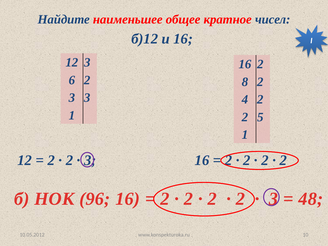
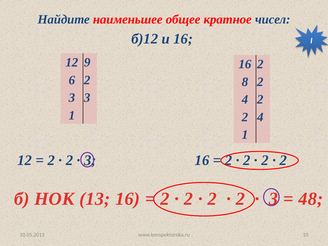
12 3: 3 -> 9
5 at (260, 117): 5 -> 4
96: 96 -> 13
